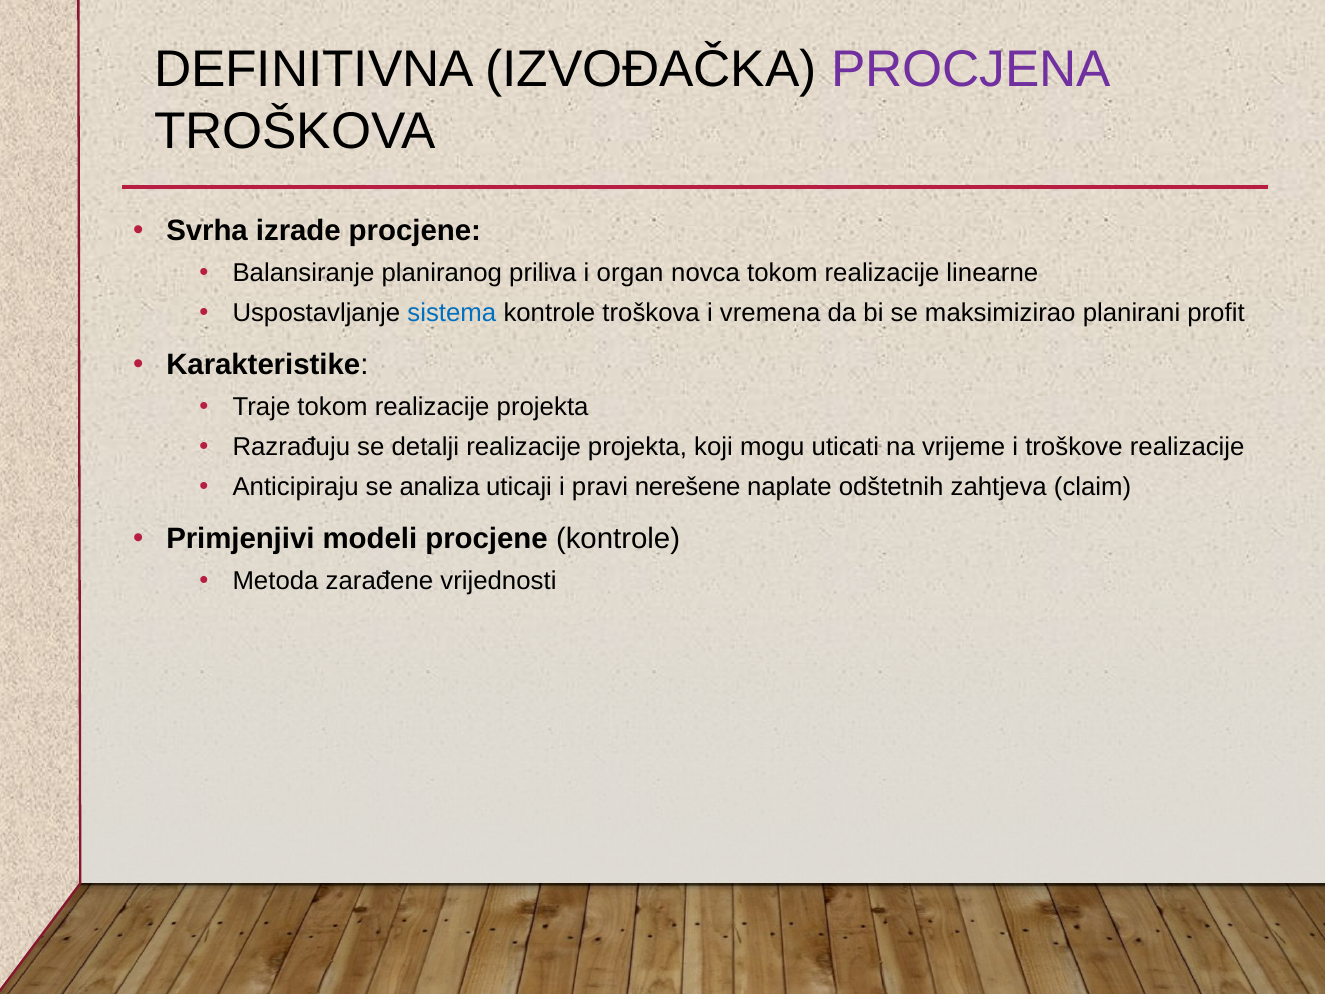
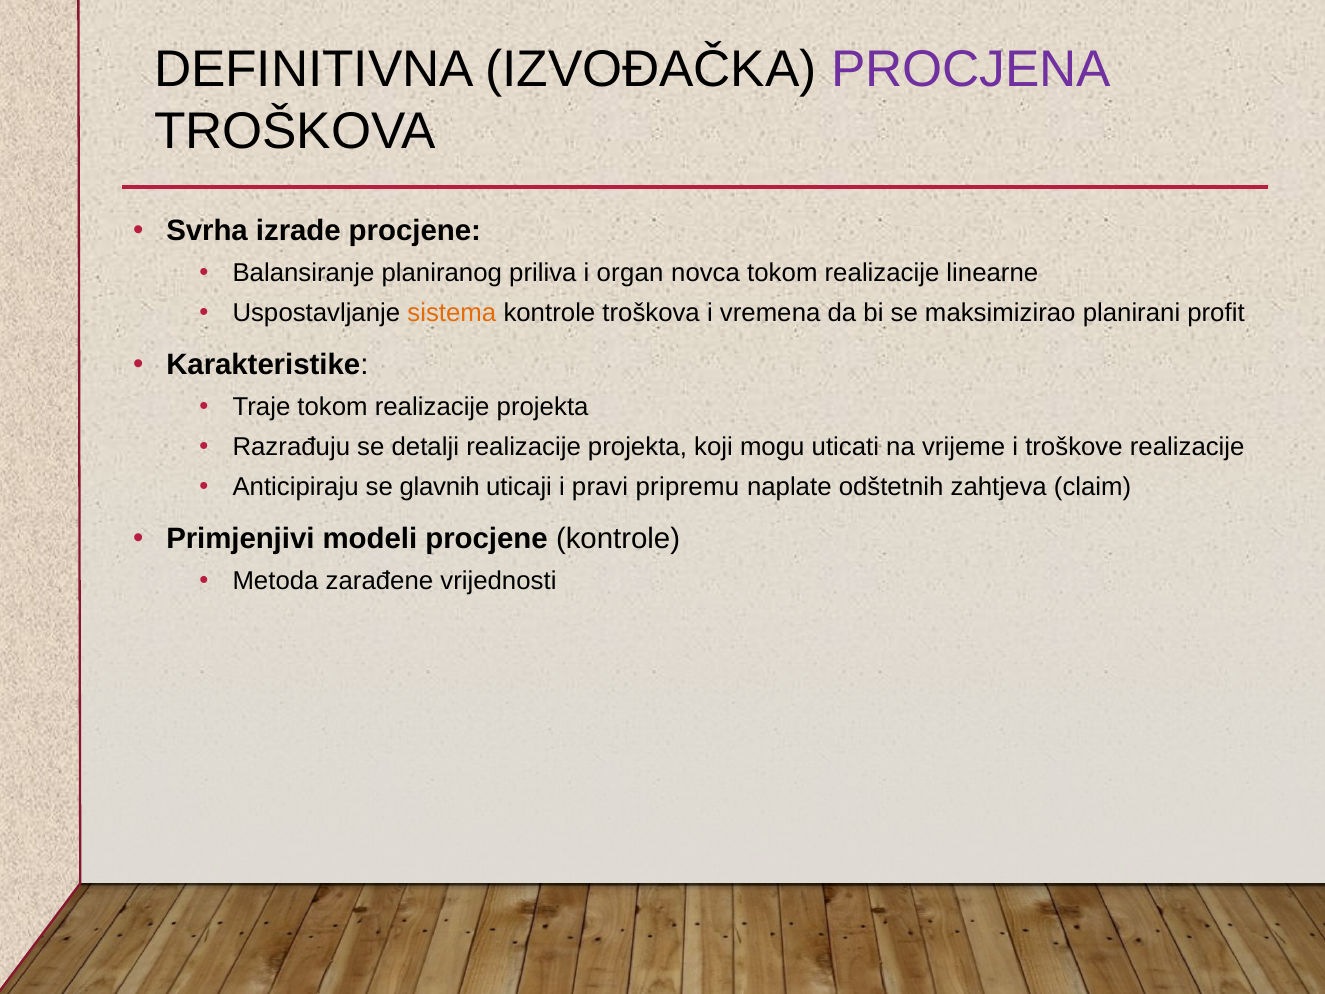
sistema colour: blue -> orange
analiza: analiza -> glavnih
nerešene: nerešene -> pripremu
